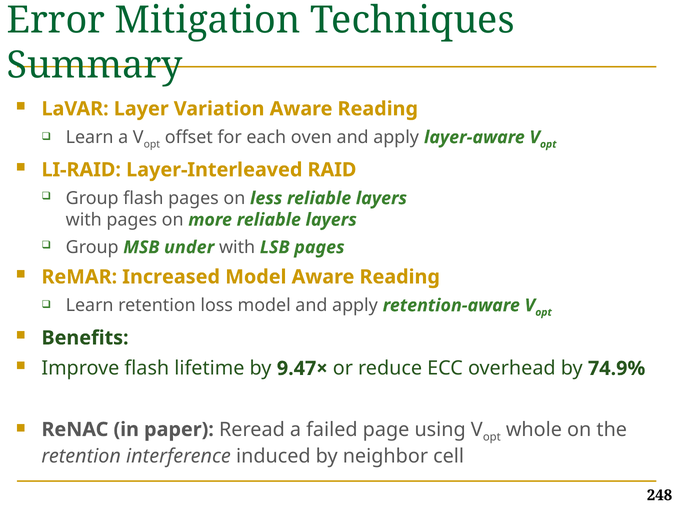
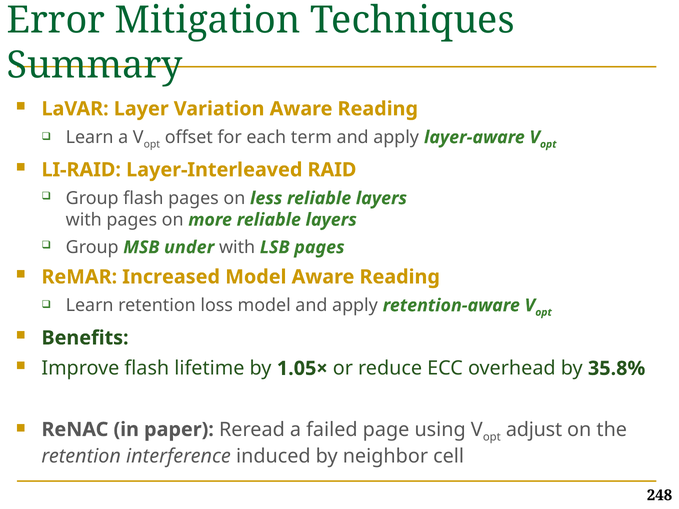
oven: oven -> term
9.47×: 9.47× -> 1.05×
74.9%: 74.9% -> 35.8%
whole: whole -> adjust
